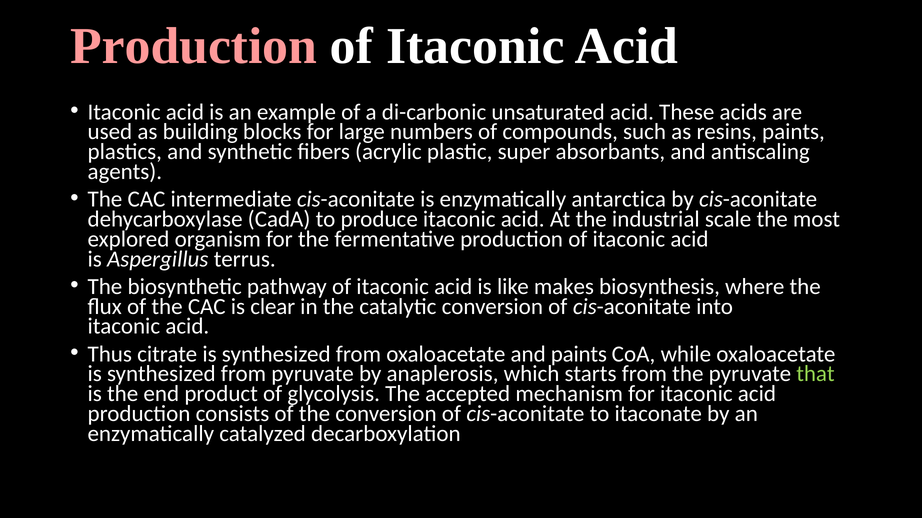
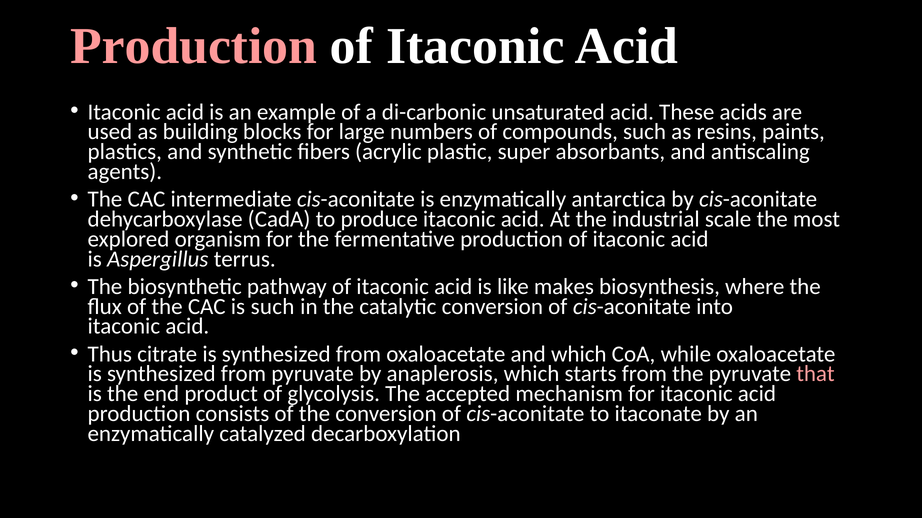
is clear: clear -> such
and paints: paints -> which
that colour: light green -> pink
